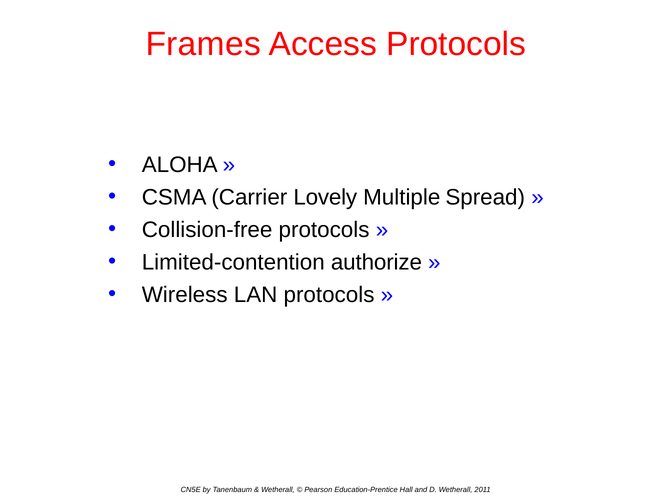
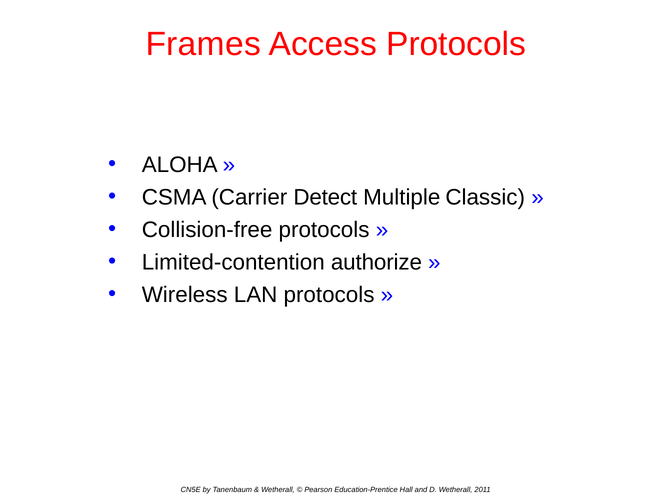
Lovely: Lovely -> Detect
Spread: Spread -> Classic
